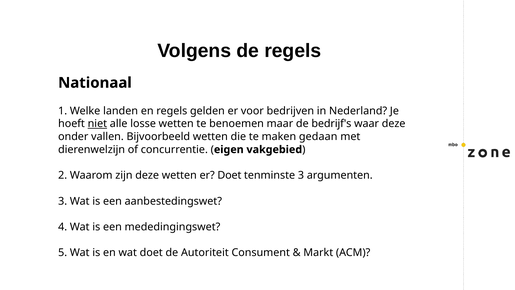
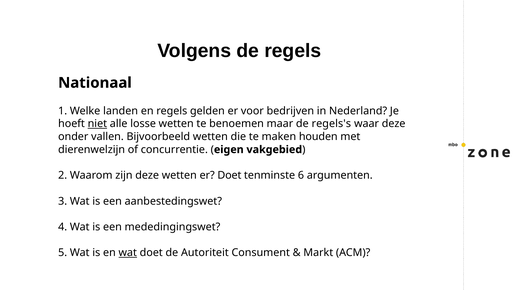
bedrijf's: bedrijf's -> regels's
gedaan: gedaan -> houden
tenminste 3: 3 -> 6
wat at (128, 252) underline: none -> present
